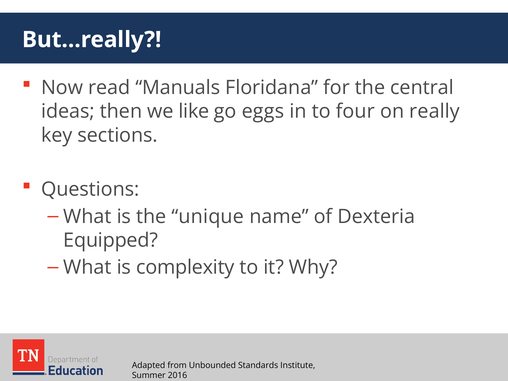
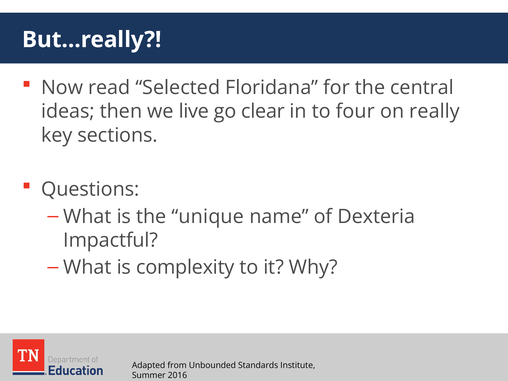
Manuals: Manuals -> Selected
like: like -> live
eggs: eggs -> clear
Equipped: Equipped -> Impactful
